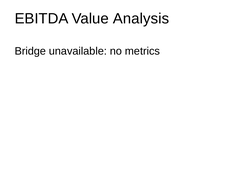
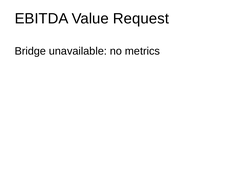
Analysis: Analysis -> Request
